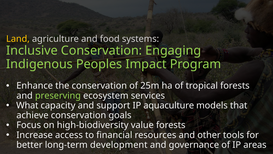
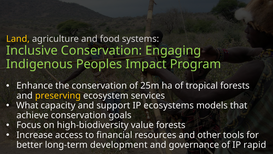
preserving colour: light green -> yellow
aquaculture: aquaculture -> ecosystems
areas: areas -> rapid
